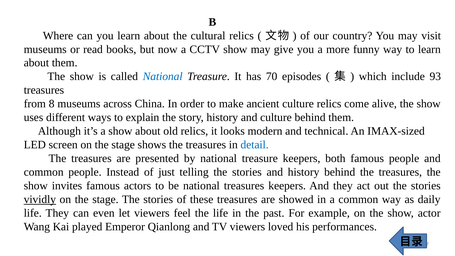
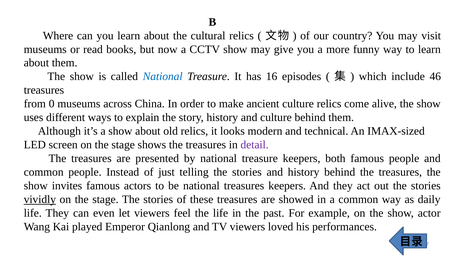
70: 70 -> 16
93: 93 -> 46
8: 8 -> 0
detail colour: blue -> purple
